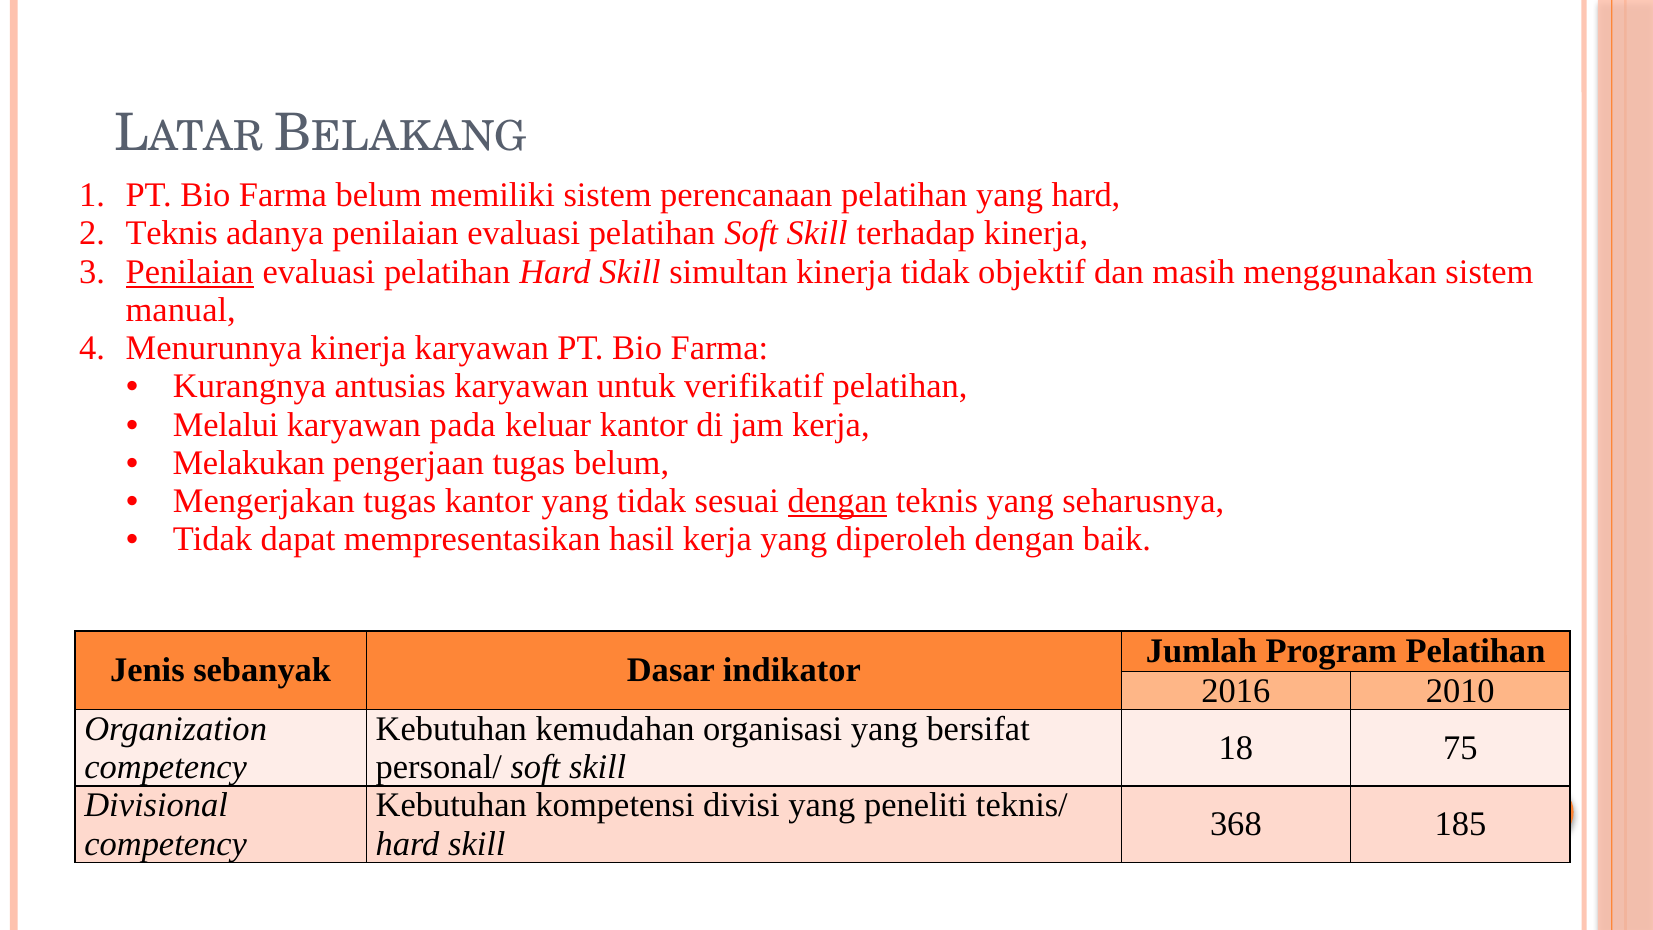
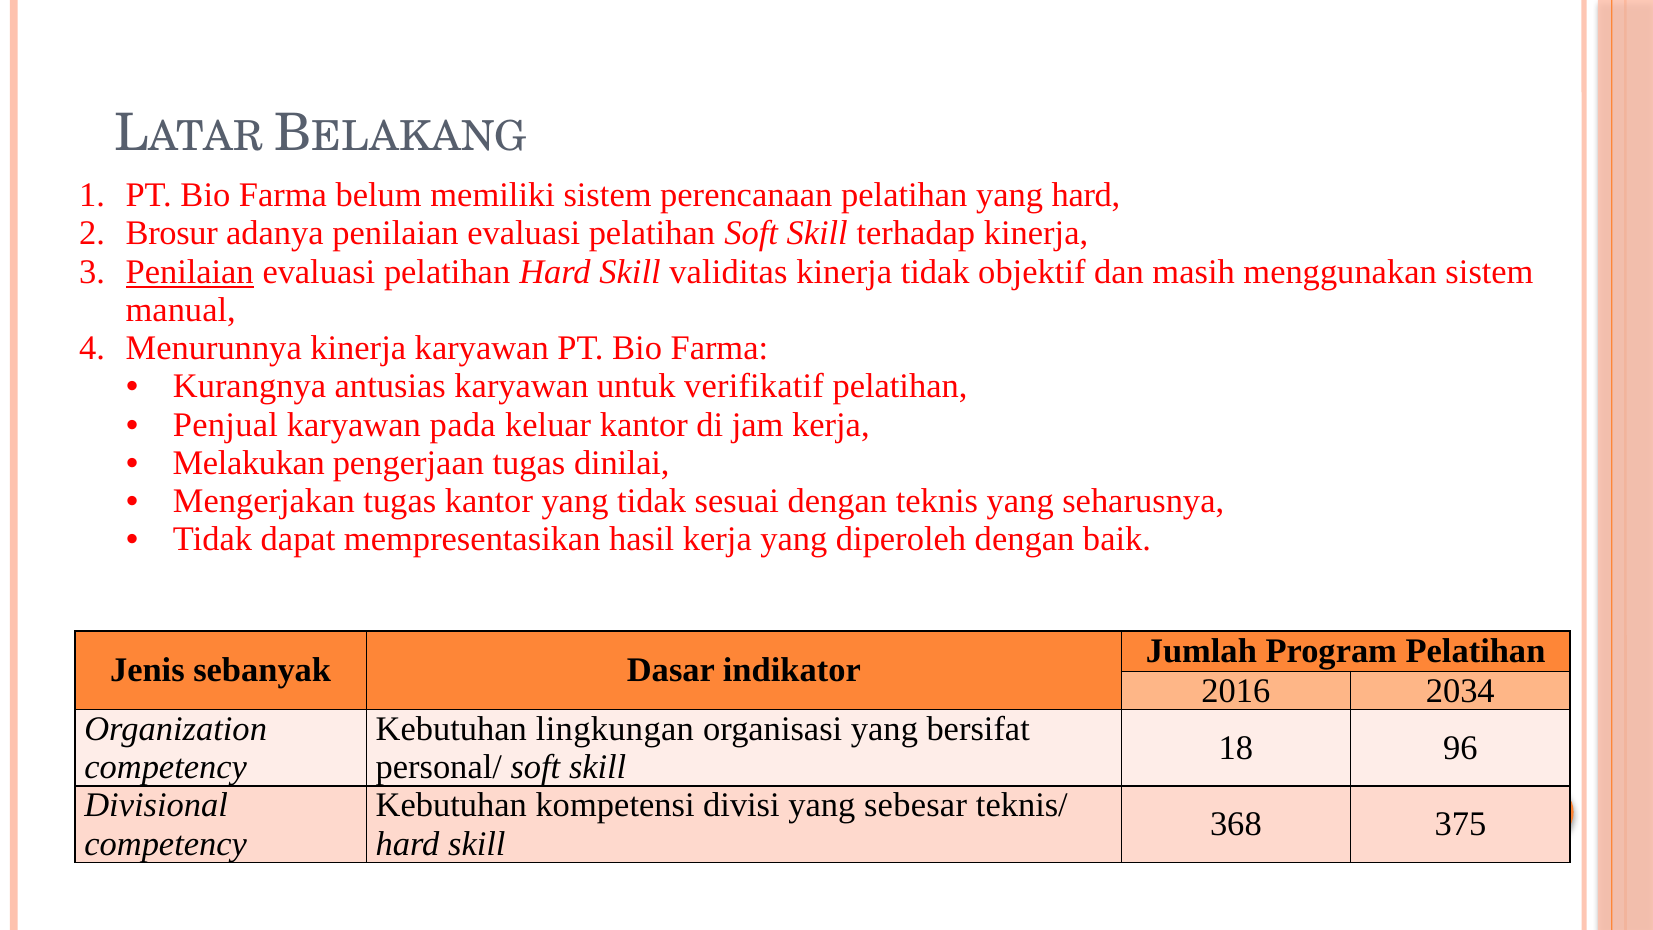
Teknis at (172, 233): Teknis -> Brosur
simultan: simultan -> validitas
Melalui: Melalui -> Penjual
tugas belum: belum -> dinilai
dengan at (837, 501) underline: present -> none
2010: 2010 -> 2034
kemudahan: kemudahan -> lingkungan
75: 75 -> 96
peneliti: peneliti -> sebesar
185: 185 -> 375
